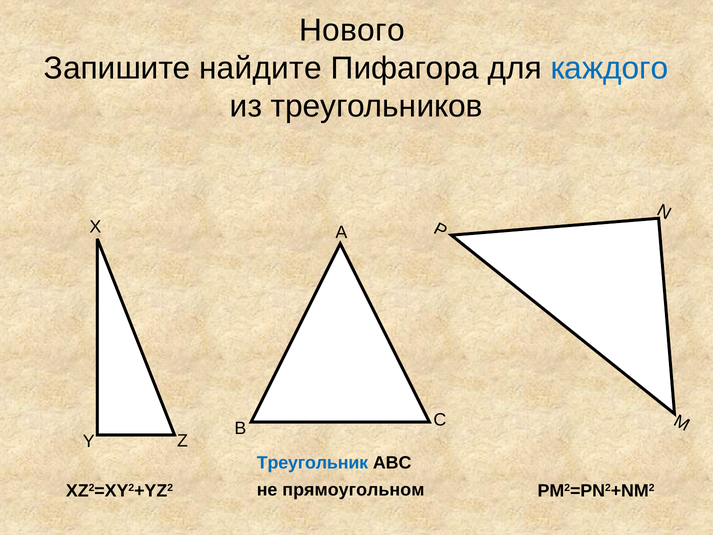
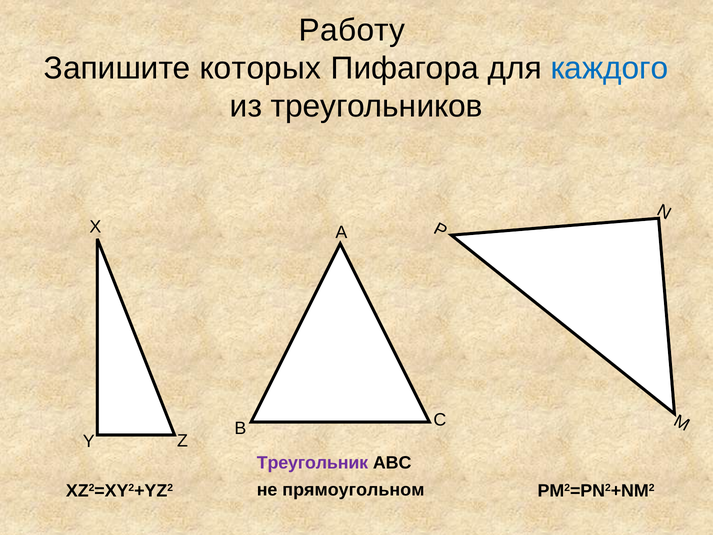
Нового: Нового -> Работу
найдите: найдите -> которых
Треугольник colour: blue -> purple
